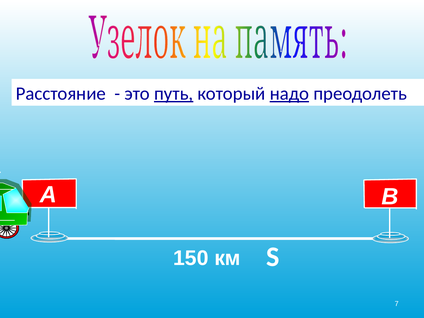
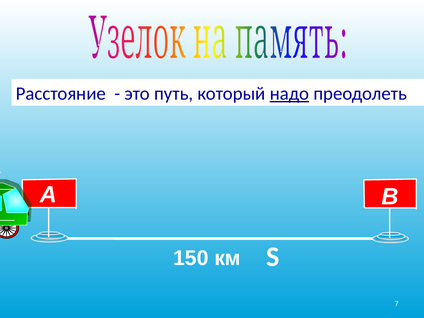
путь underline: present -> none
